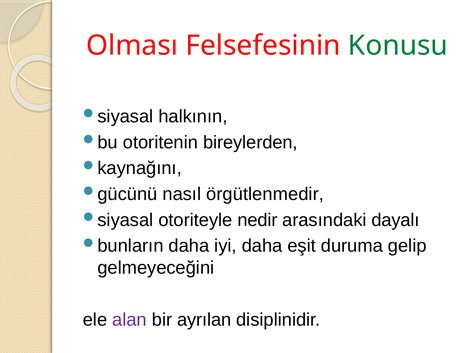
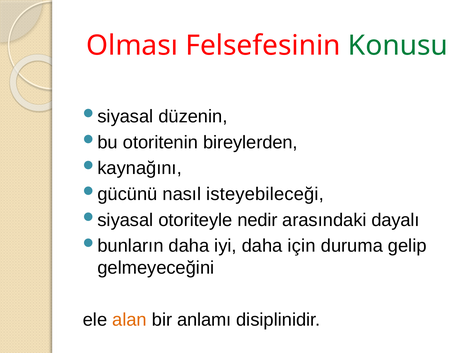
halkının: halkının -> düzenin
örgütlenmedir: örgütlenmedir -> isteyebileceği
eşit: eşit -> için
alan colour: purple -> orange
ayrılan: ayrılan -> anlamı
